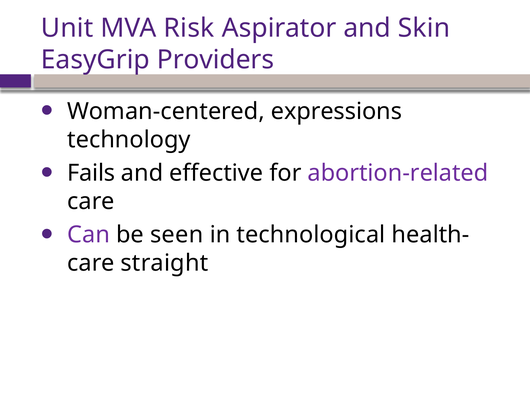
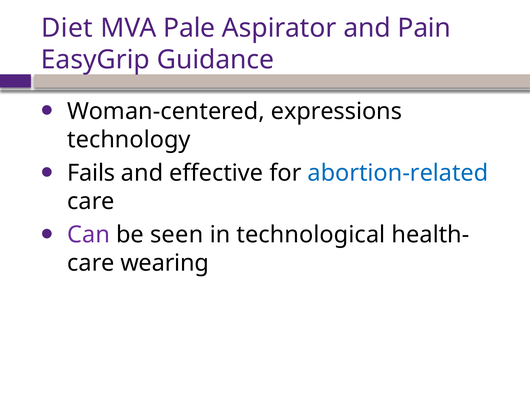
Unit: Unit -> Diet
Risk: Risk -> Pale
Skin: Skin -> Pain
Providers: Providers -> Guidance
abortion-related colour: purple -> blue
straight: straight -> wearing
